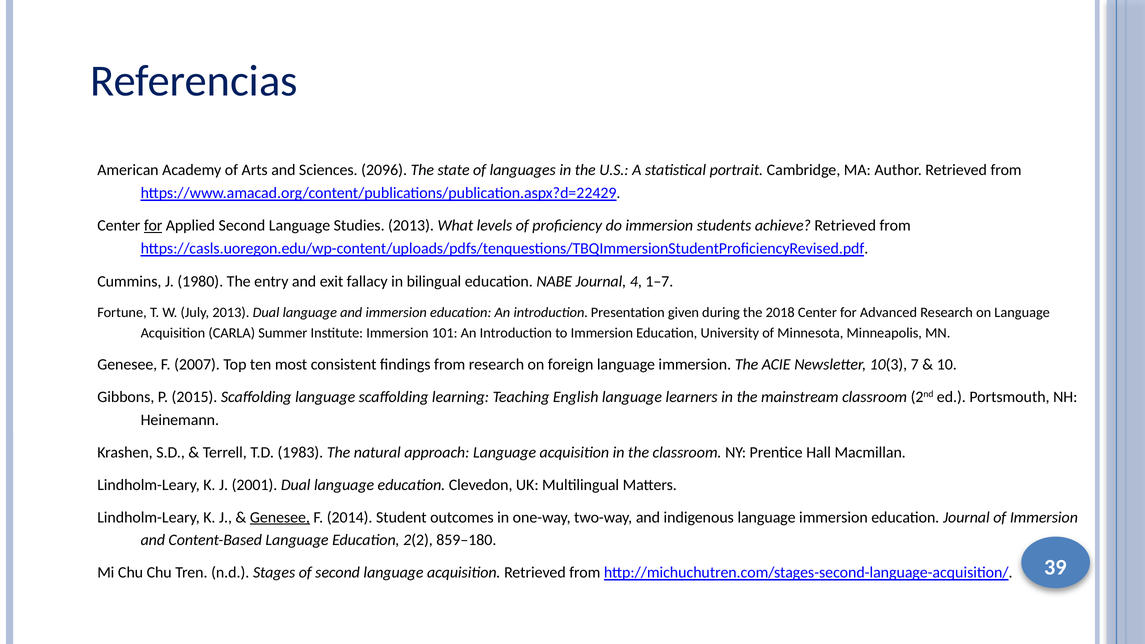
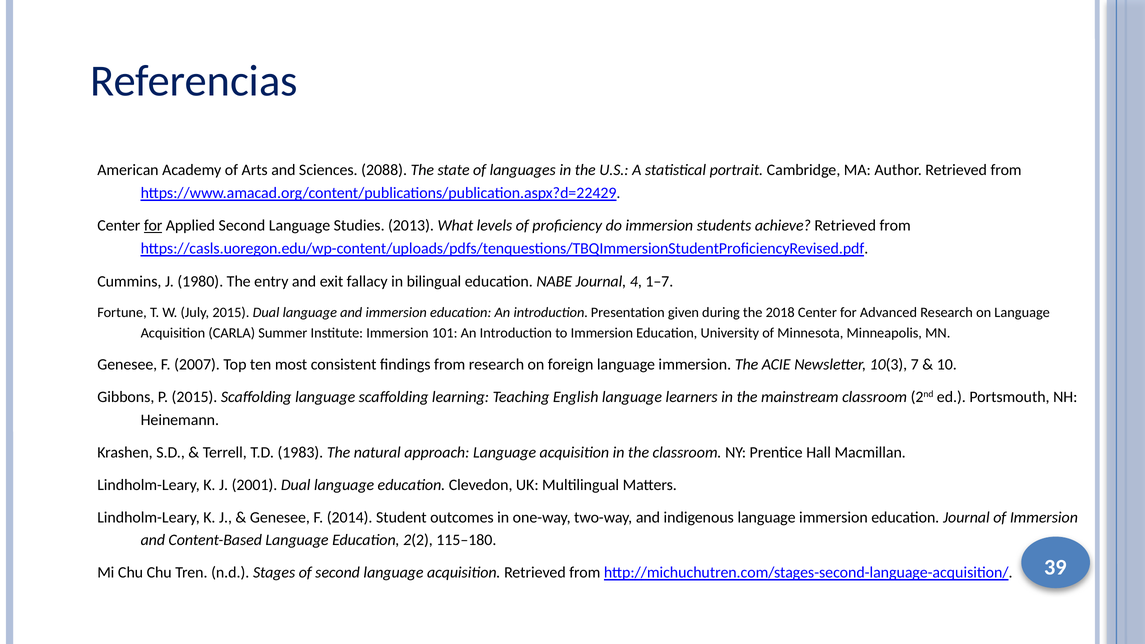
2096: 2096 -> 2088
July 2013: 2013 -> 2015
Genesee at (280, 517) underline: present -> none
859–180: 859–180 -> 115–180
